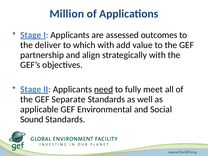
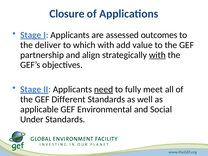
Million: Million -> Closure
with at (157, 55) underline: none -> present
Separate: Separate -> Different
Sound: Sound -> Under
